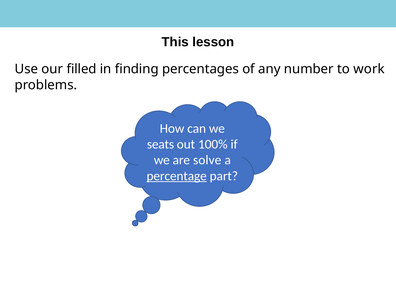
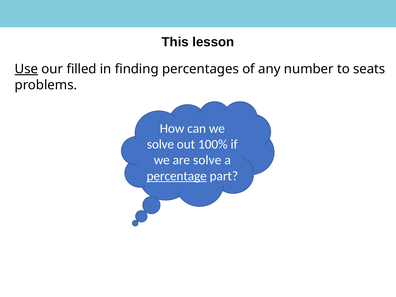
Use underline: none -> present
work: work -> seats
seats at (160, 144): seats -> solve
